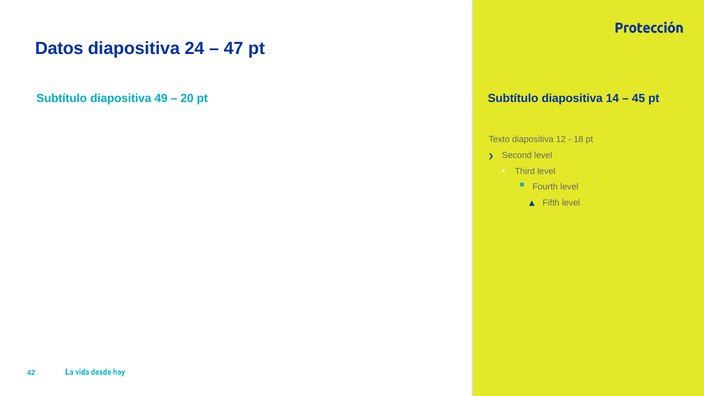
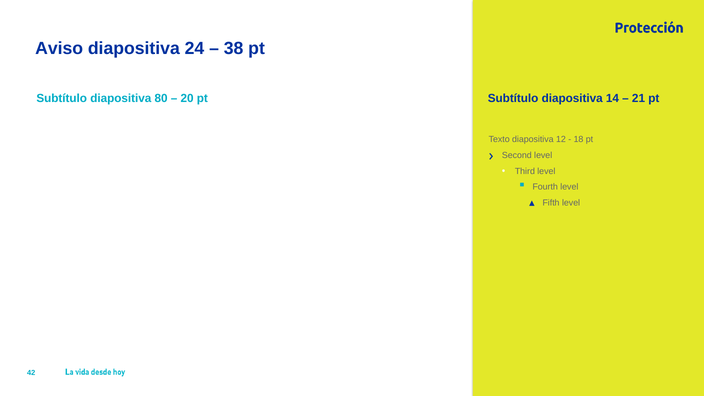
Datos: Datos -> Aviso
47: 47 -> 38
49: 49 -> 80
45: 45 -> 21
